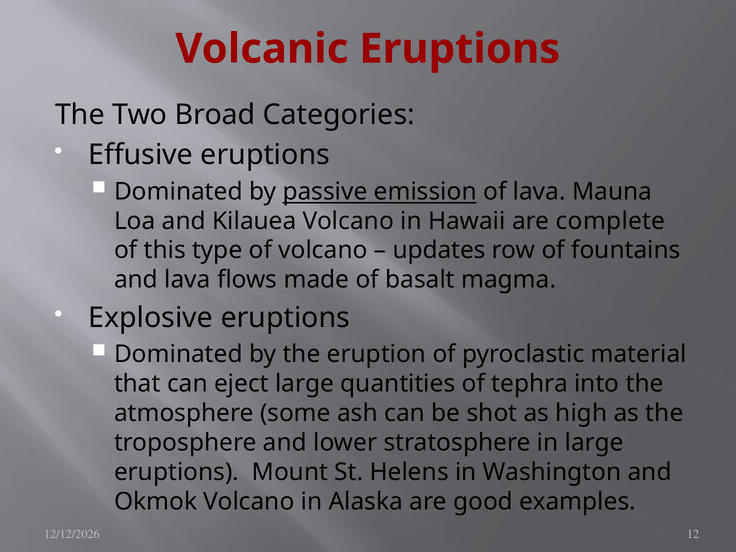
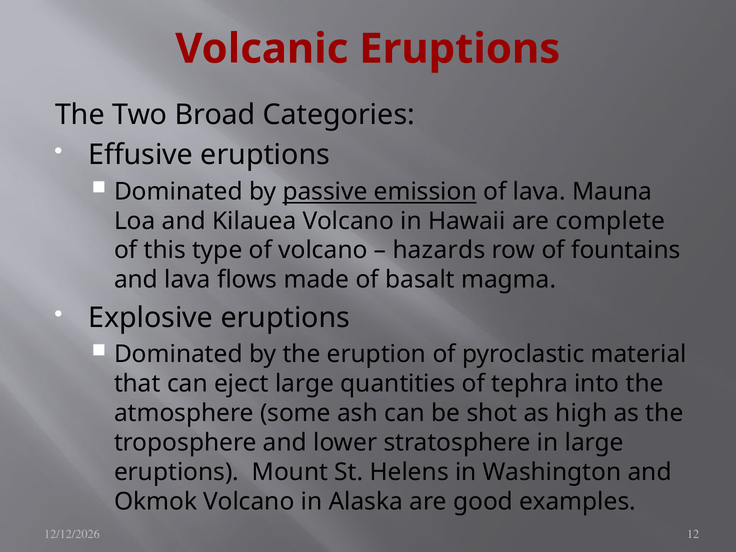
updates: updates -> hazards
